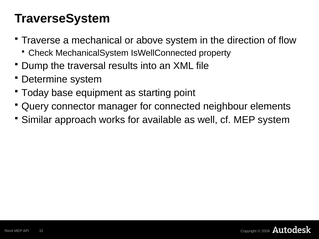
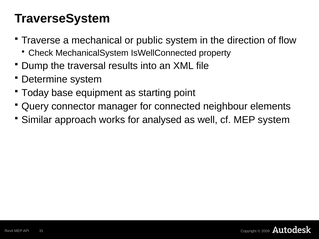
above: above -> public
available: available -> analysed
